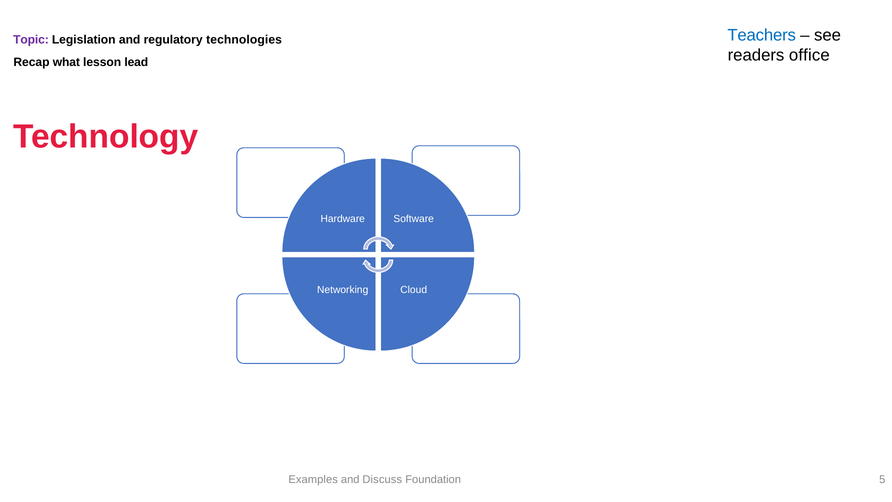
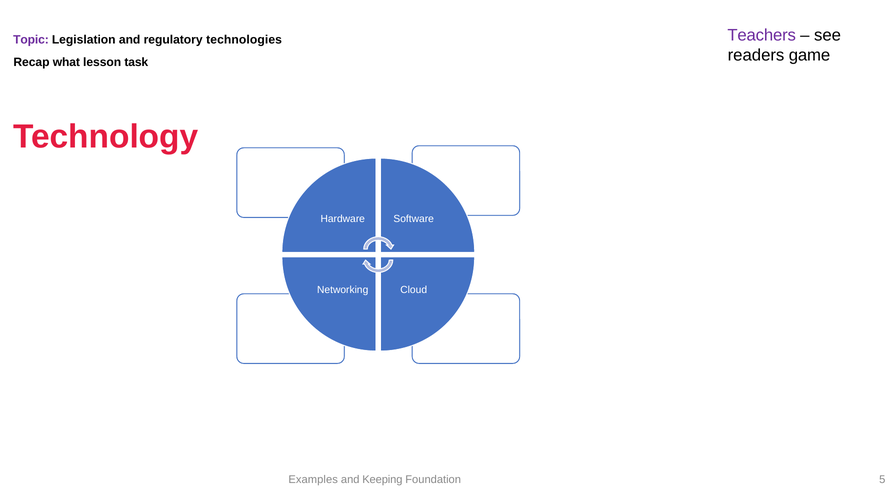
Teachers colour: blue -> purple
office: office -> game
lead: lead -> task
Discuss: Discuss -> Keeping
